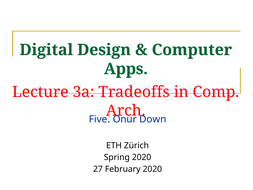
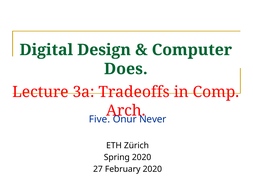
Apps: Apps -> Does
Down: Down -> Never
